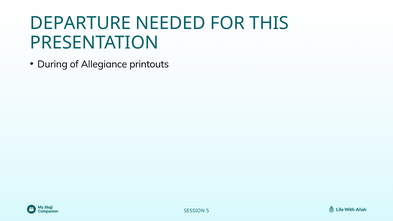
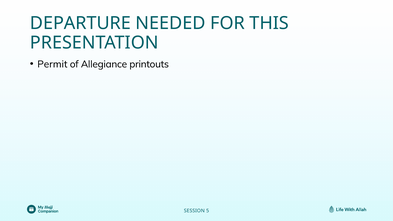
During: During -> Permit
